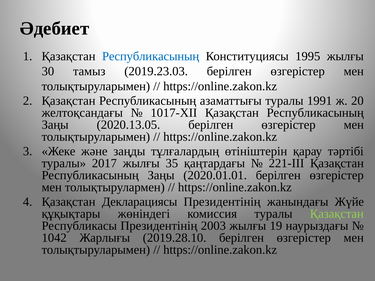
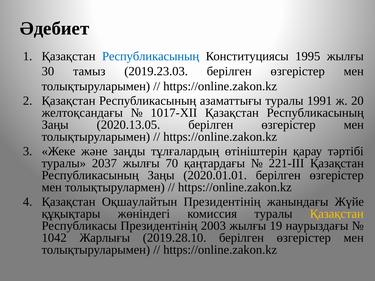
2017: 2017 -> 2037
35: 35 -> 70
Декларациясы: Декларациясы -> Оқшаулайтын
Қазақстан at (337, 214) colour: light green -> yellow
